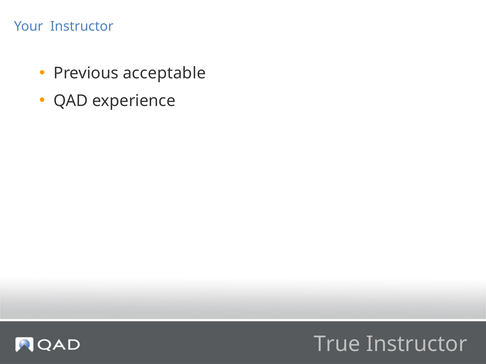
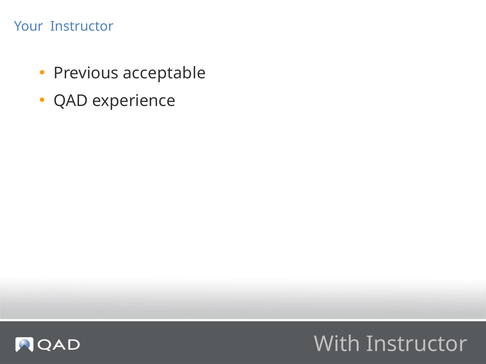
True: True -> With
